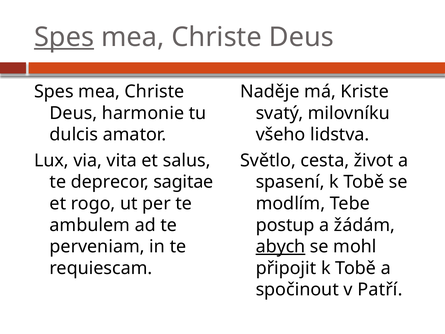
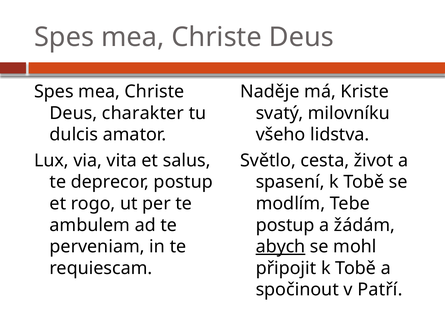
Spes at (64, 37) underline: present -> none
harmonie: harmonie -> charakter
deprecor sagitae: sagitae -> postup
